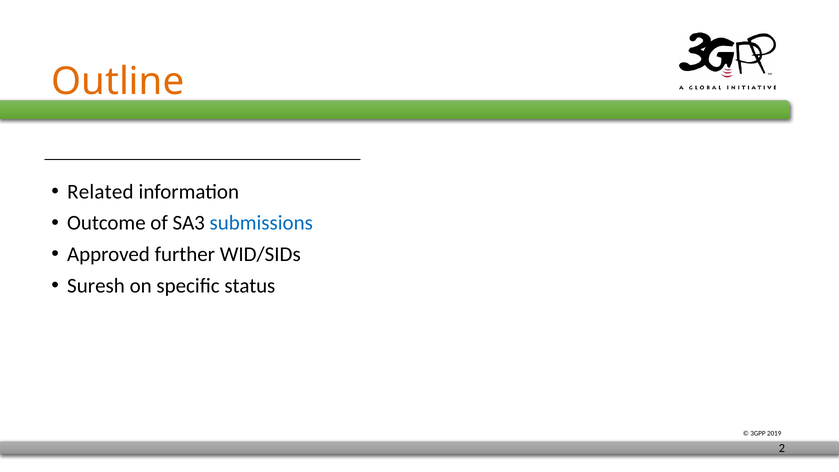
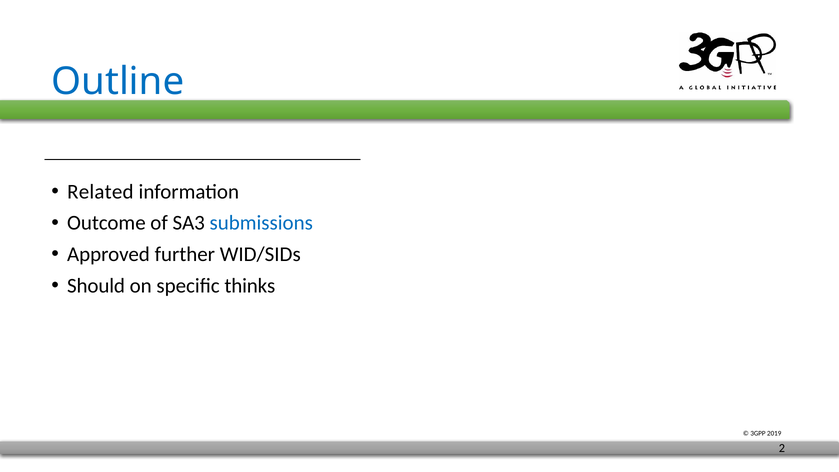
Outline colour: orange -> blue
Suresh: Suresh -> Should
status: status -> thinks
